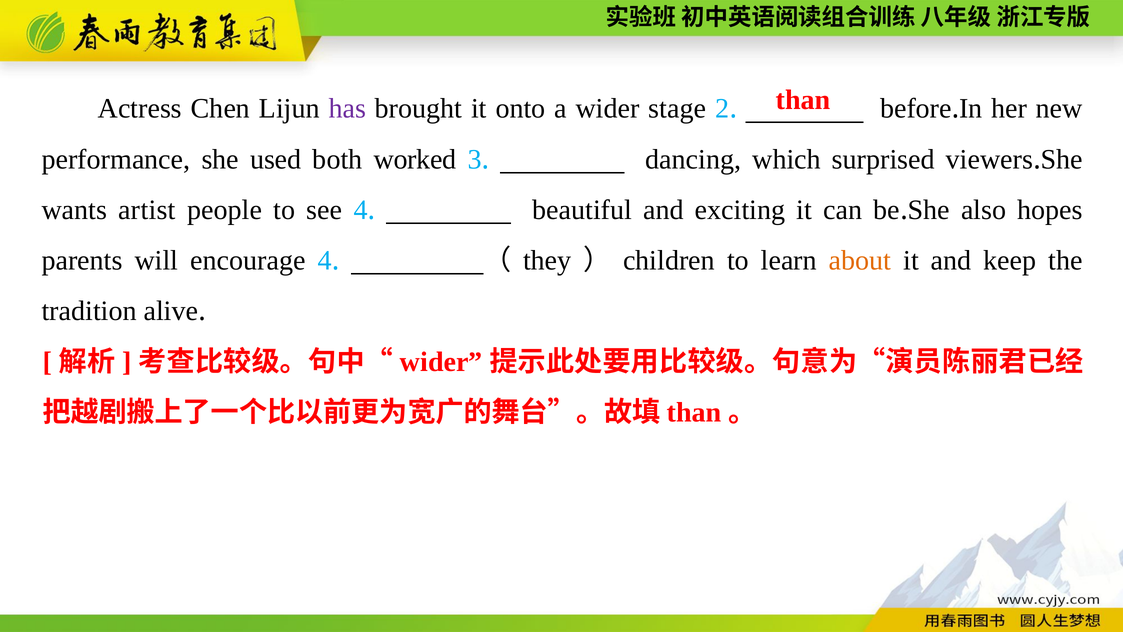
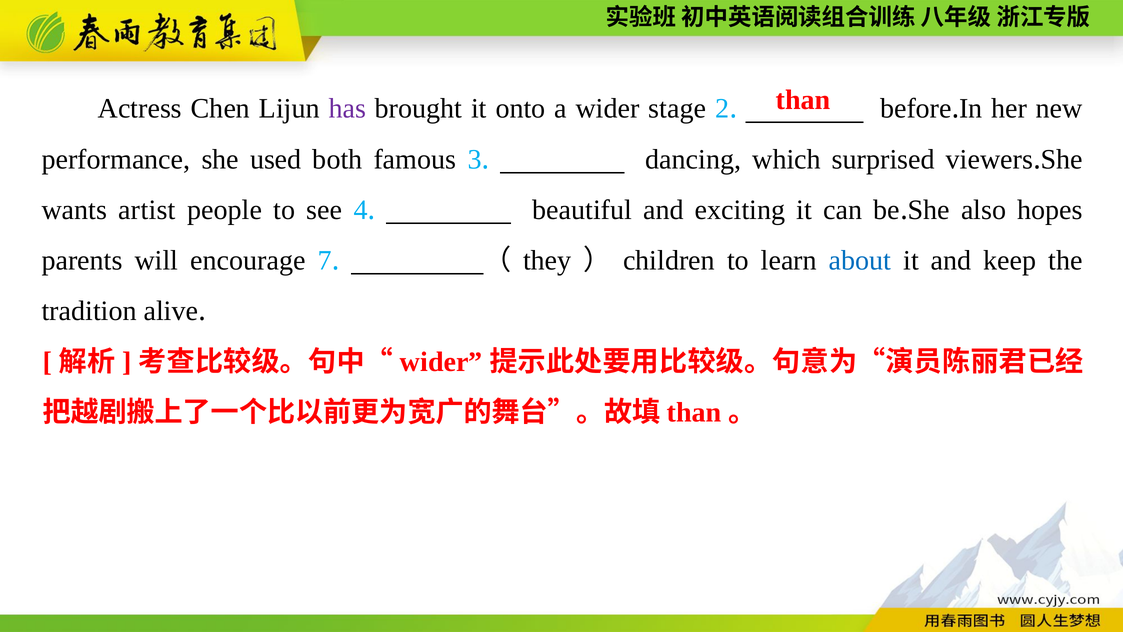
worked: worked -> famous
encourage 4: 4 -> 7
about colour: orange -> blue
